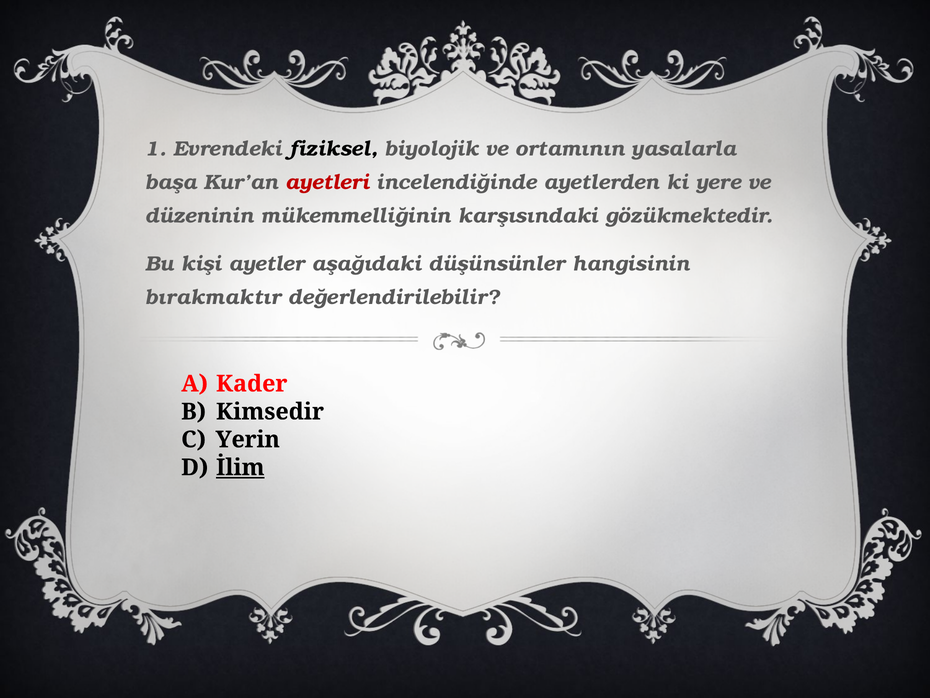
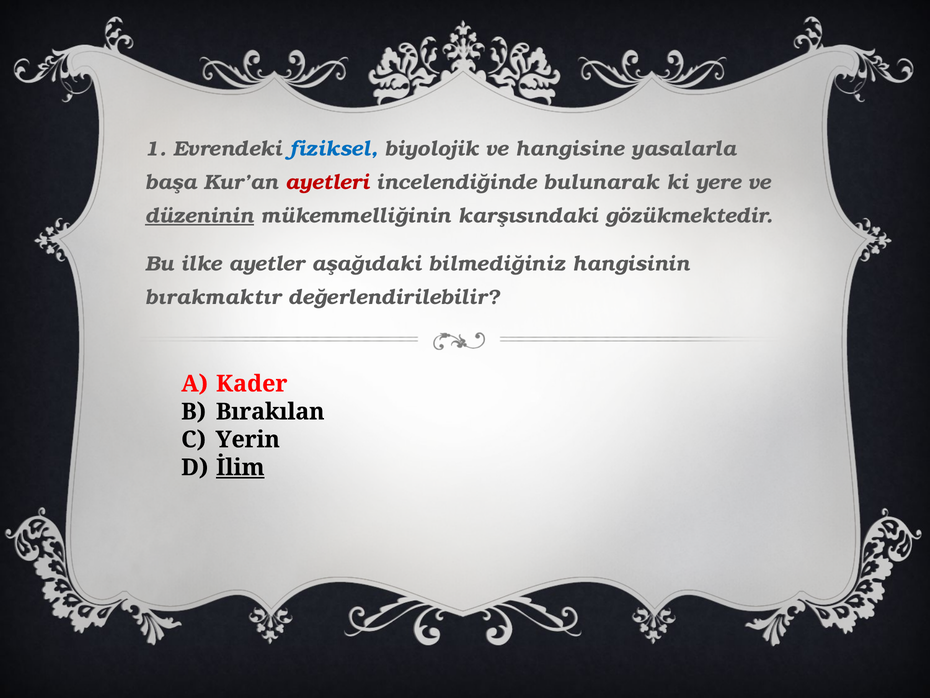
fiziksel colour: black -> blue
ortamının: ortamının -> hangisine
ayetlerden: ayetlerden -> bulunarak
düzeninin underline: none -> present
kişi: kişi -> ilke
düşünsünler: düşünsünler -> bilmediğiniz
Kimsedir: Kimsedir -> Bırakılan
